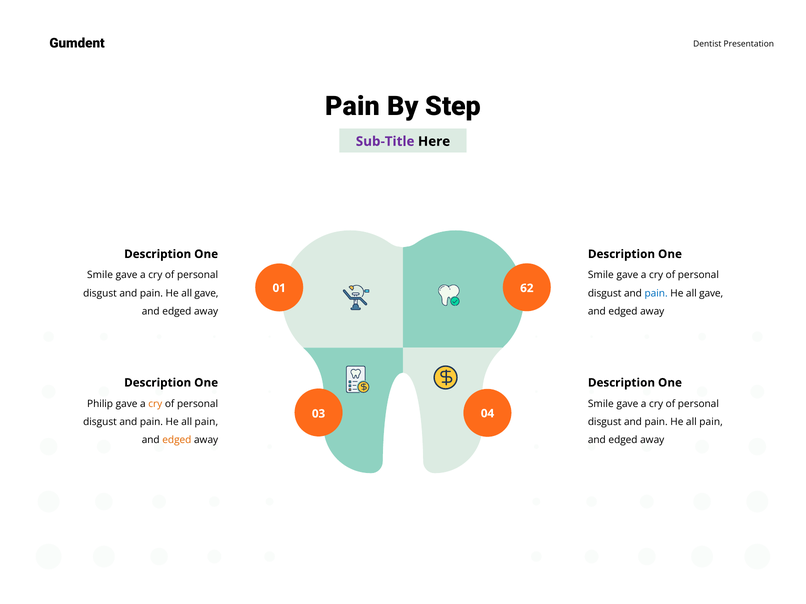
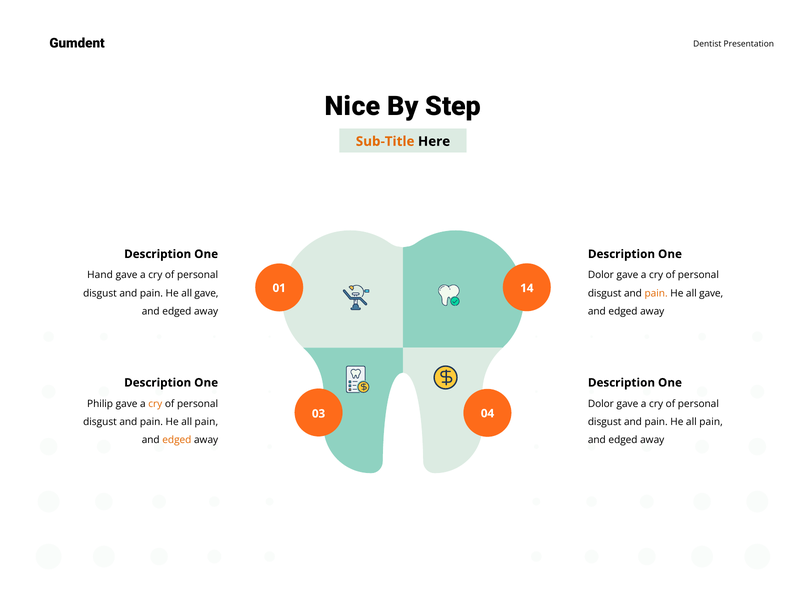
Pain at (353, 106): Pain -> Nice
Sub-Title colour: purple -> orange
Smile at (100, 275): Smile -> Hand
Smile at (601, 275): Smile -> Dolor
62: 62 -> 14
pain at (656, 293) colour: blue -> orange
Smile at (601, 404): Smile -> Dolor
